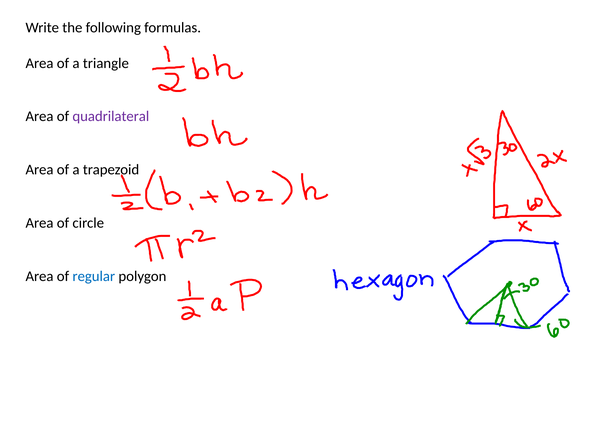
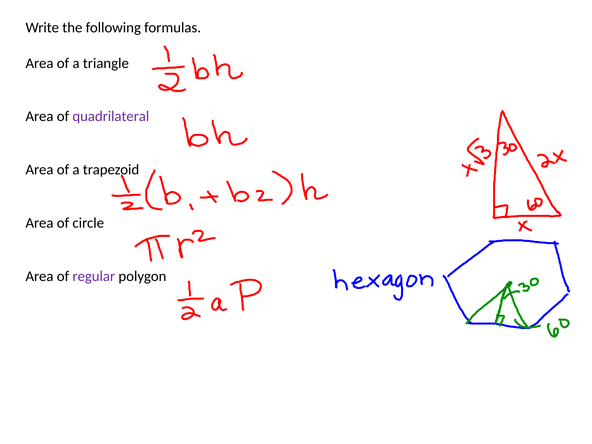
regular colour: blue -> purple
